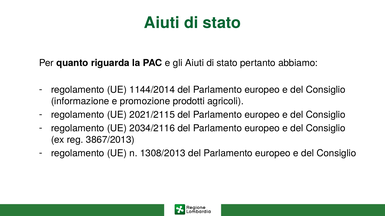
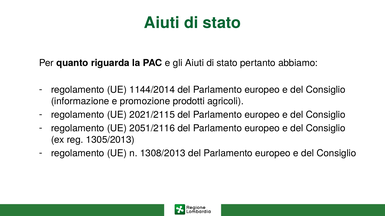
2034/2116: 2034/2116 -> 2051/2116
3867/2013: 3867/2013 -> 1305/2013
